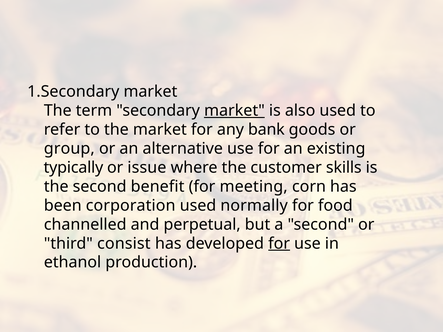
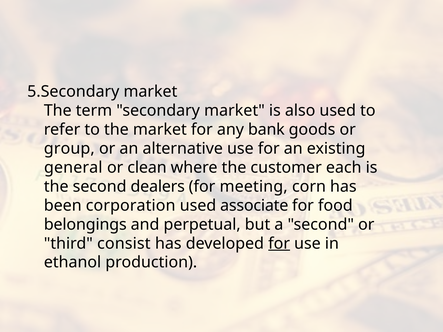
1.Secondary: 1.Secondary -> 5.Secondary
market at (234, 111) underline: present -> none
typically: typically -> general
issue: issue -> clean
skills: skills -> each
benefit: benefit -> dealers
normally: normally -> associate
channelled: channelled -> belongings
